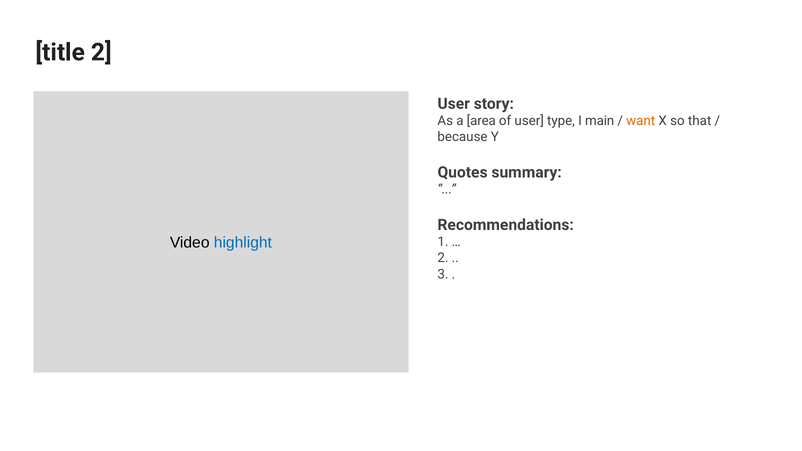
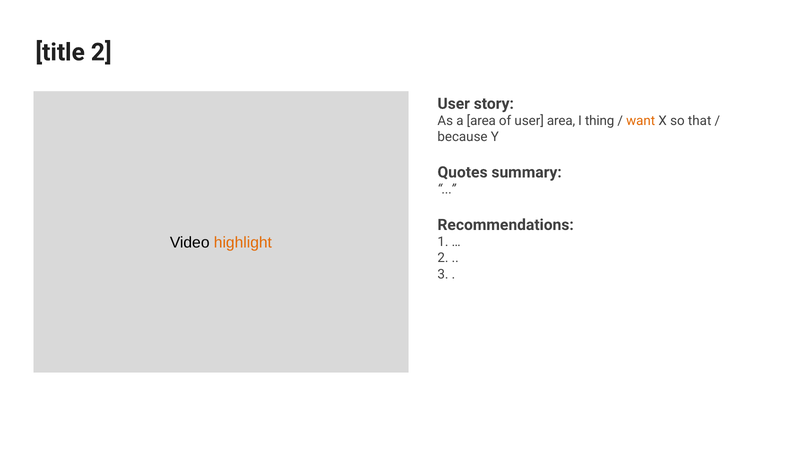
user type: type -> area
main: main -> thing
highlight colour: blue -> orange
